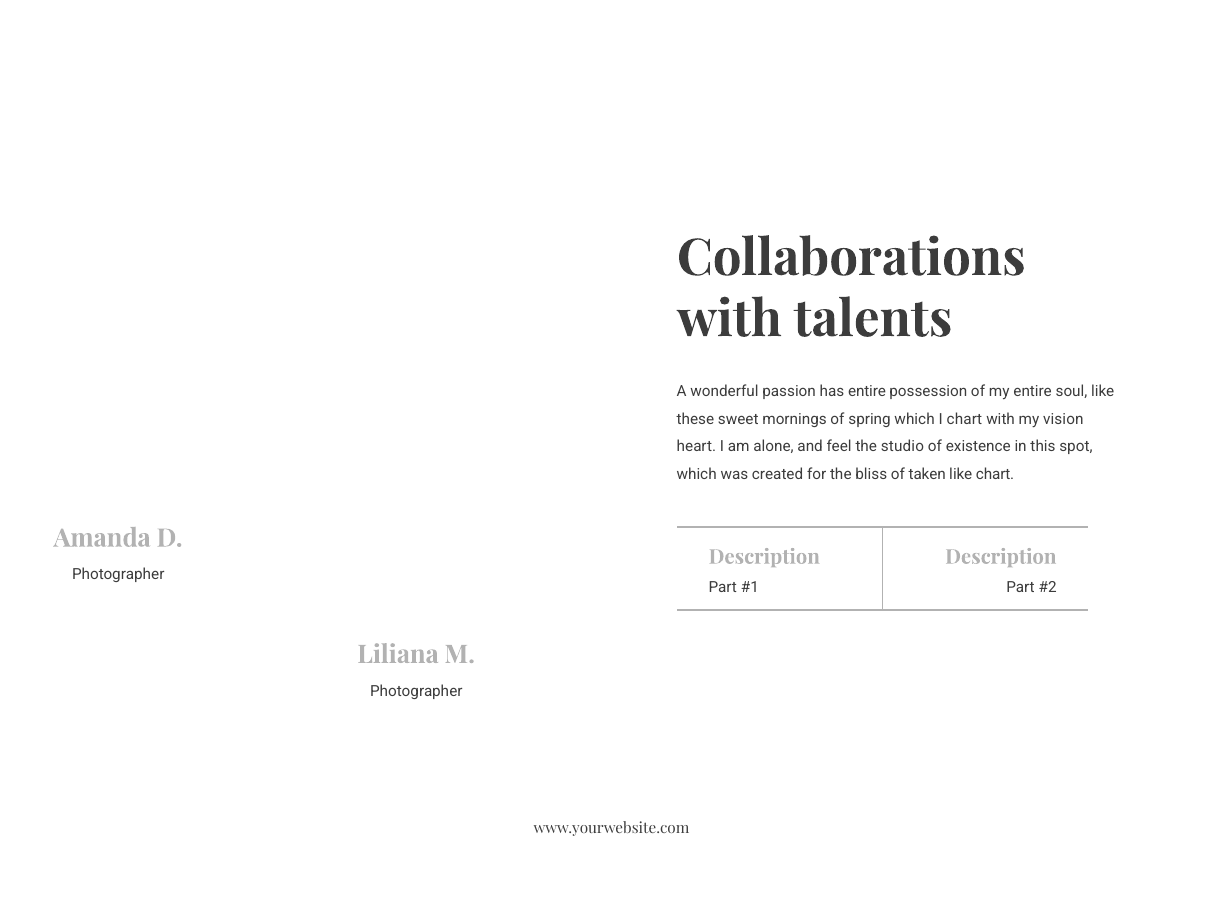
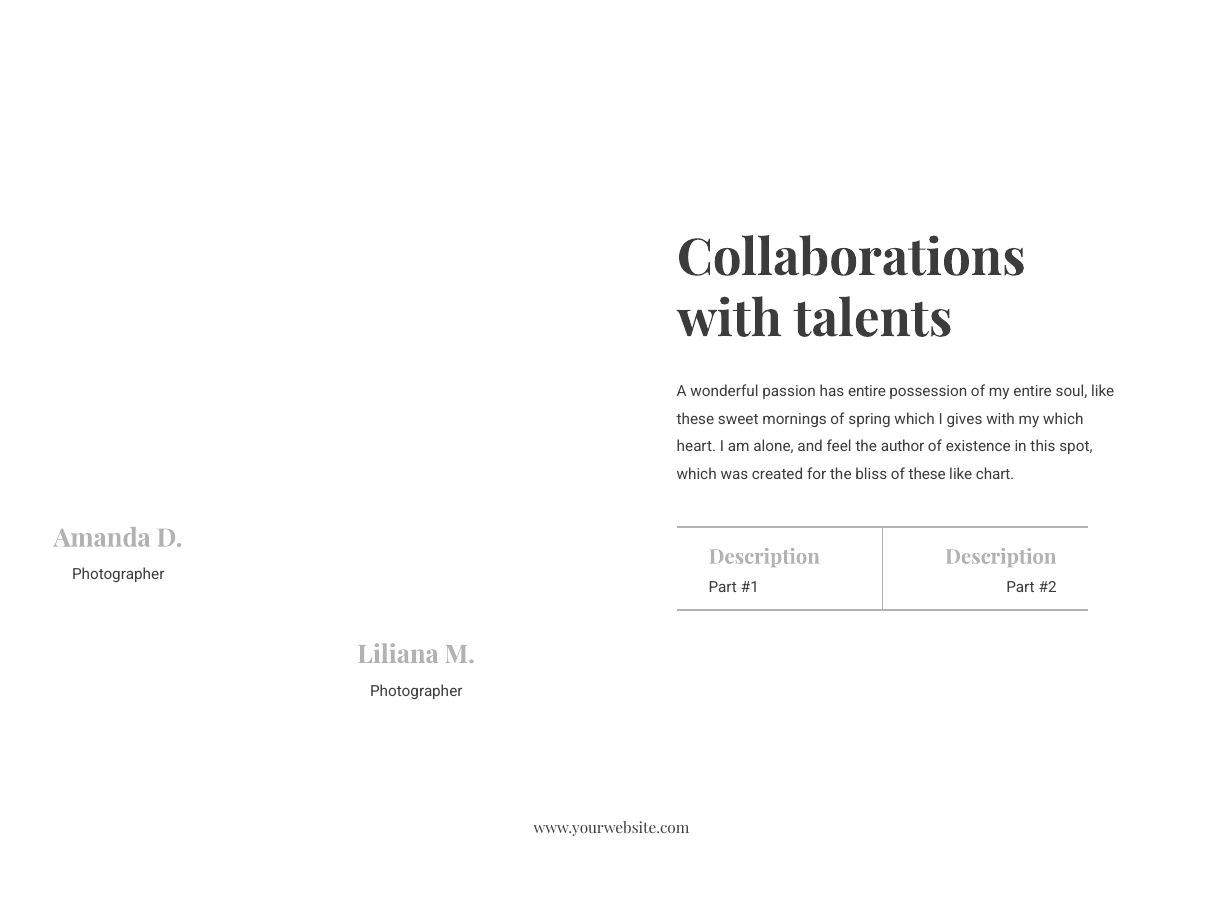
I chart: chart -> gives
my vision: vision -> which
studio: studio -> author
of taken: taken -> these
